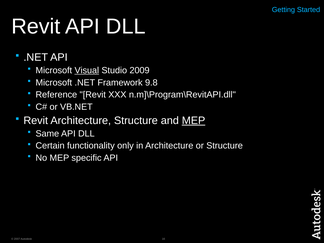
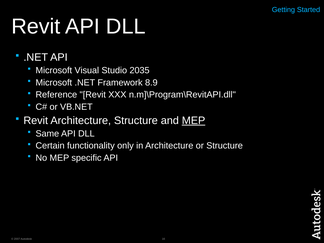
Visual underline: present -> none
2009: 2009 -> 2035
9.8: 9.8 -> 8.9
